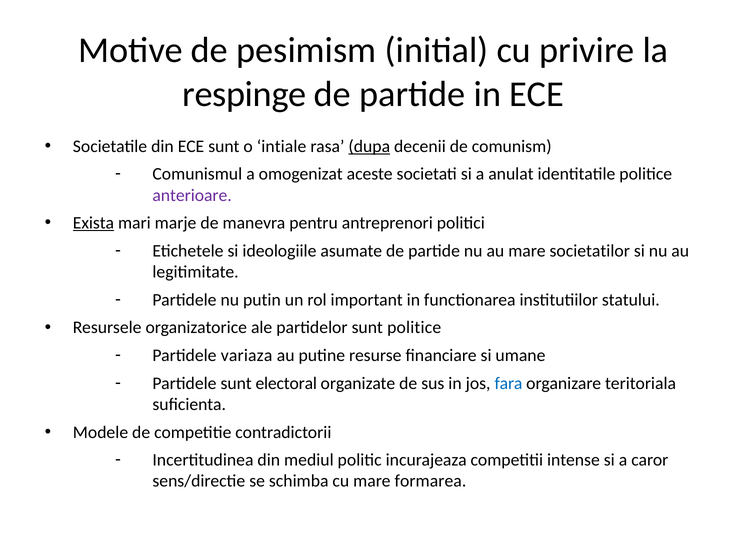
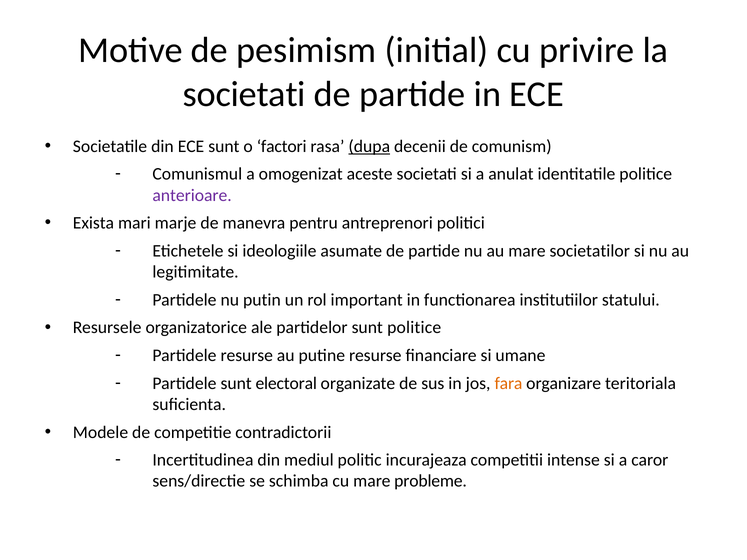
respinge at (244, 94): respinge -> societati
intiale: intiale -> factori
Exista underline: present -> none
Partidele variaza: variaza -> resurse
fara colour: blue -> orange
formarea: formarea -> probleme
